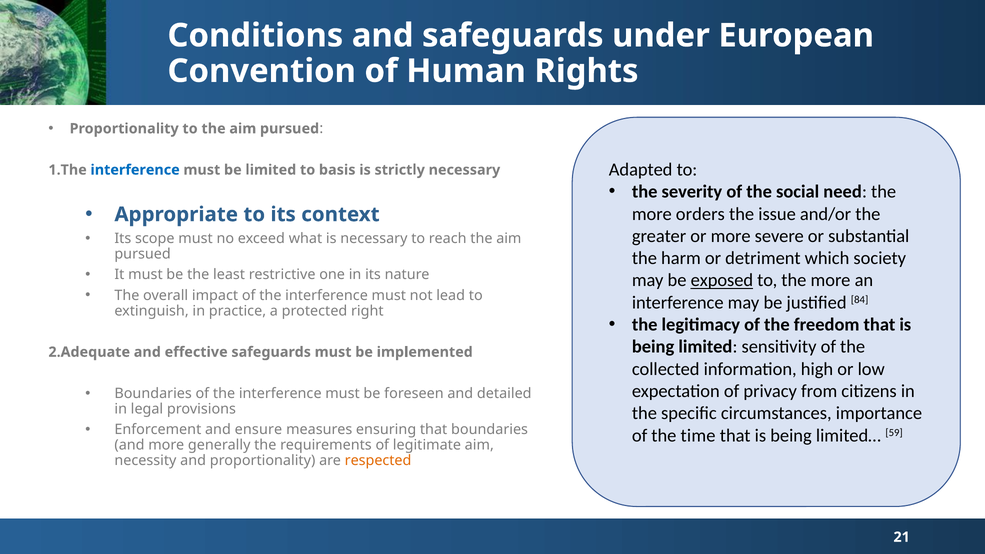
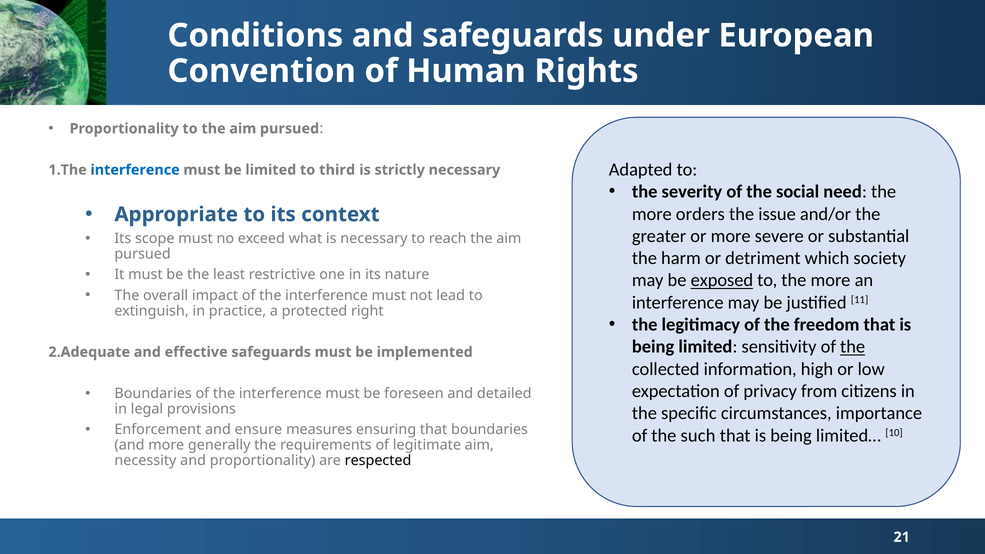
basis: basis -> third
84: 84 -> 11
the at (853, 347) underline: none -> present
time: time -> such
59: 59 -> 10
respected colour: orange -> black
